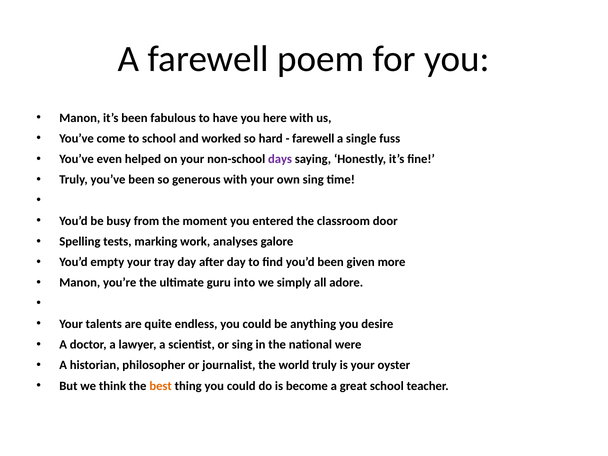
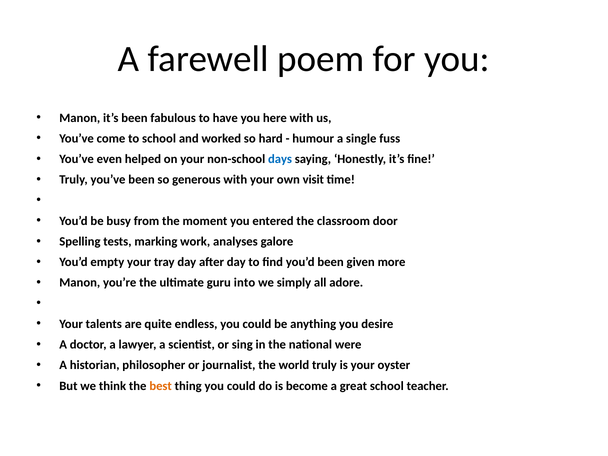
farewell at (313, 139): farewell -> humour
days colour: purple -> blue
own sing: sing -> visit
